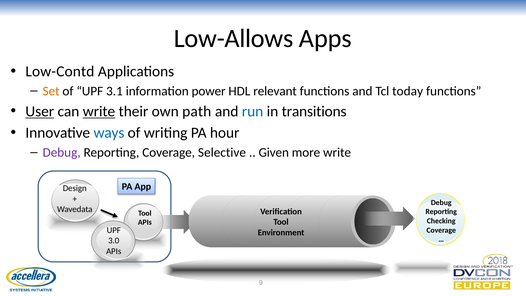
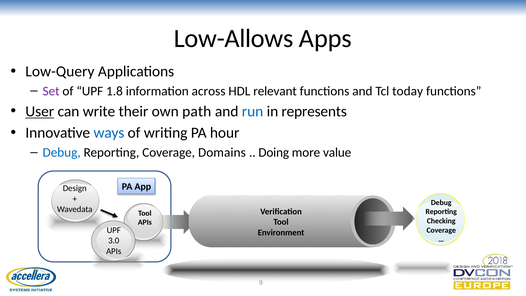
Low-Contd: Low-Contd -> Low-Query
Set colour: orange -> purple
3.1: 3.1 -> 1.8
power: power -> across
write at (99, 111) underline: present -> none
transitions: transitions -> represents
Debug at (62, 152) colour: purple -> blue
Selective: Selective -> Domains
Given: Given -> Doing
more write: write -> value
